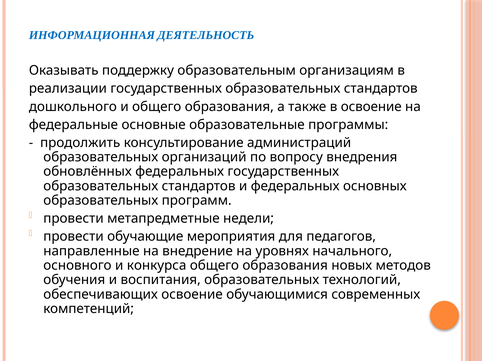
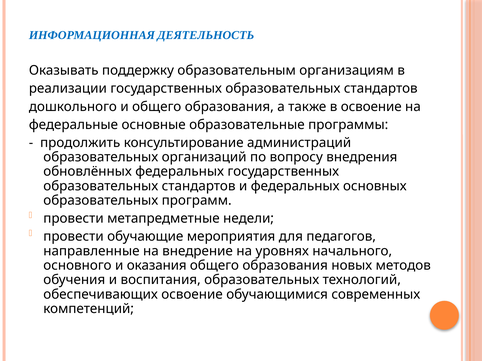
конкурса: конкурса -> оказания
